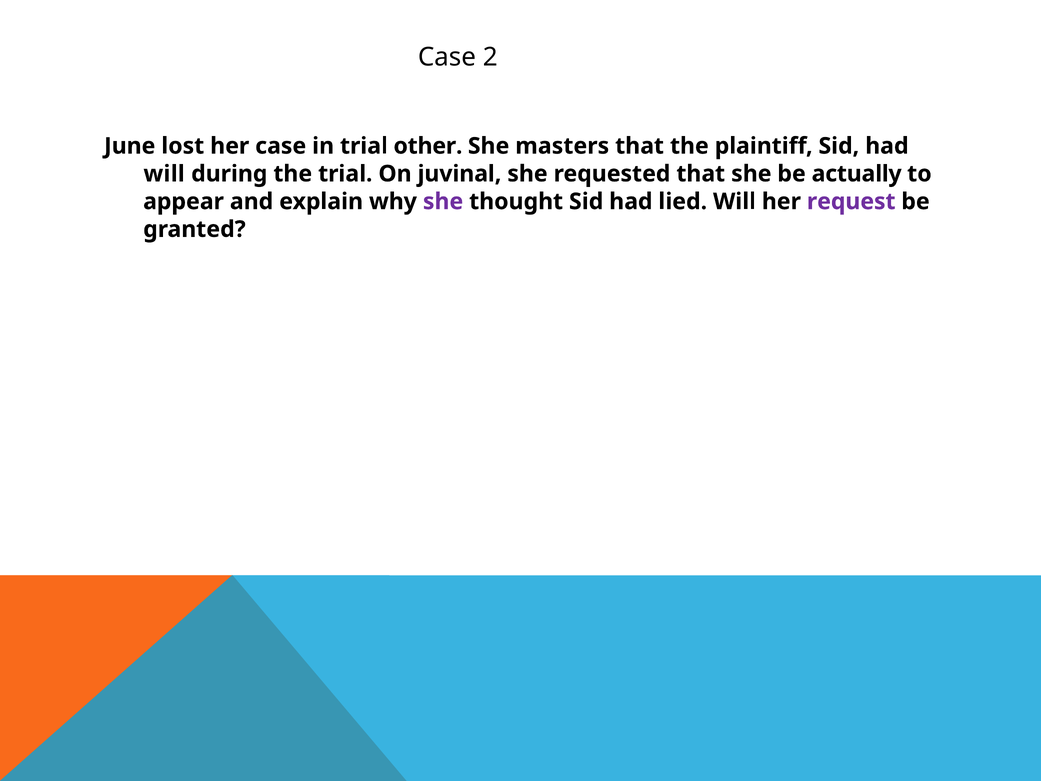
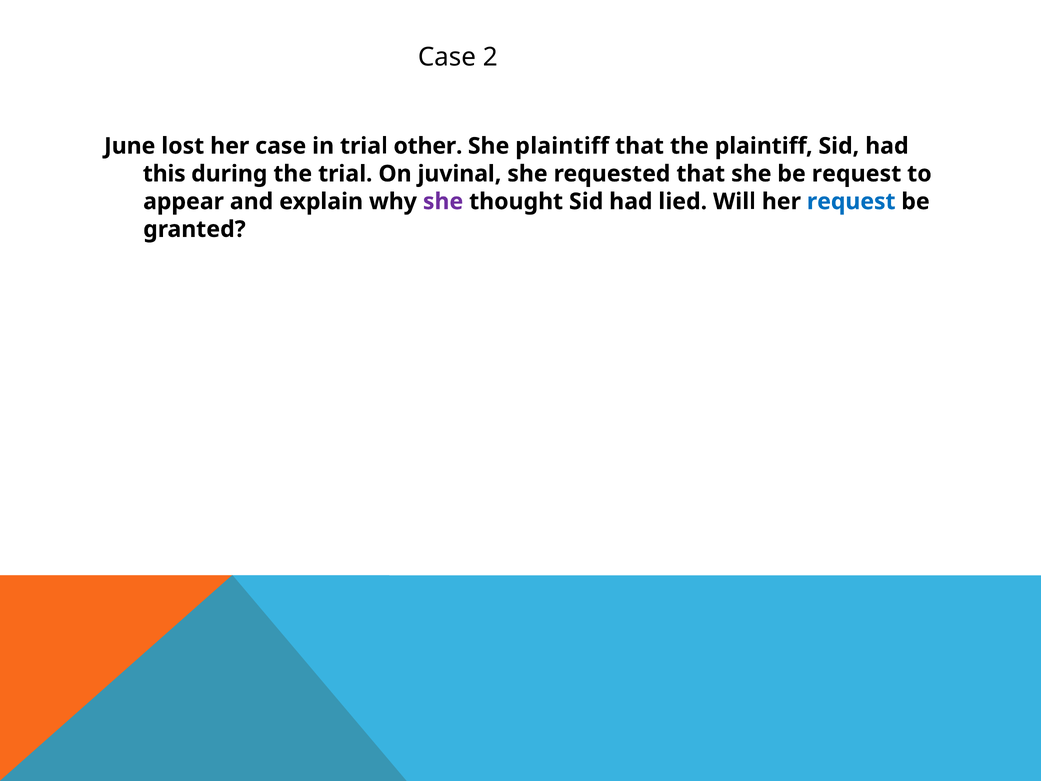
She masters: masters -> plaintiff
will at (164, 174): will -> this
be actually: actually -> request
request at (851, 201) colour: purple -> blue
